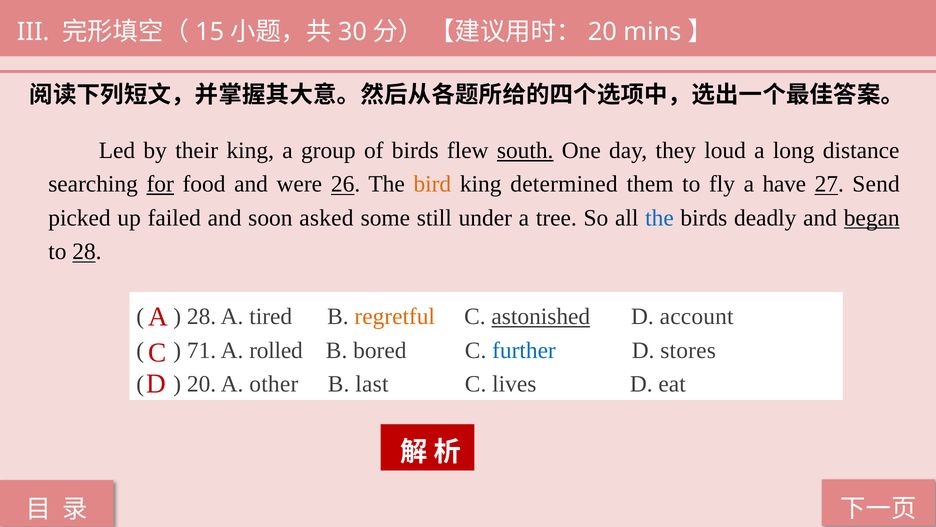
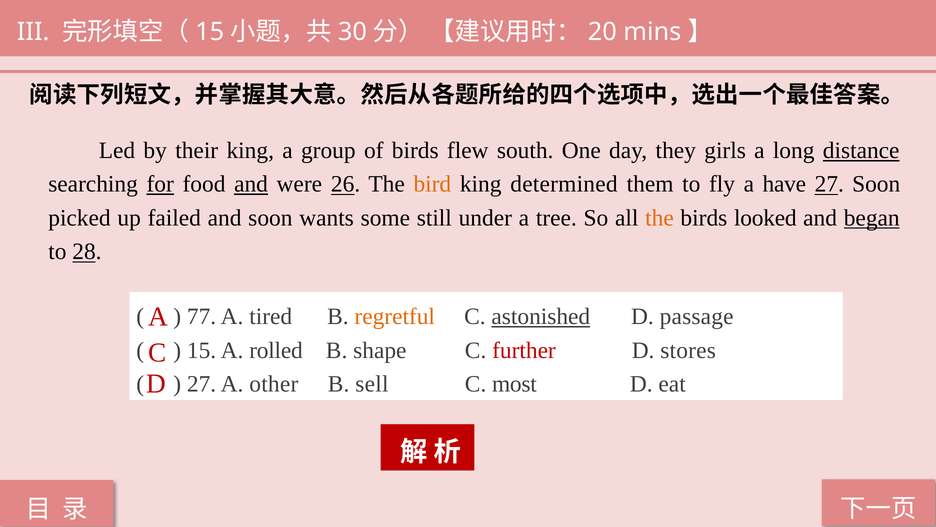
south underline: present -> none
loud: loud -> girls
distance underline: none -> present
and at (251, 184) underline: none -> present
27 Send: Send -> Soon
asked: asked -> wants
the at (659, 218) colour: blue -> orange
deadly: deadly -> looked
28 at (202, 316): 28 -> 77
account: account -> passage
71 at (202, 350): 71 -> 15
bored: bored -> shape
further colour: blue -> red
20 at (202, 384): 20 -> 27
last: last -> sell
lives: lives -> most
